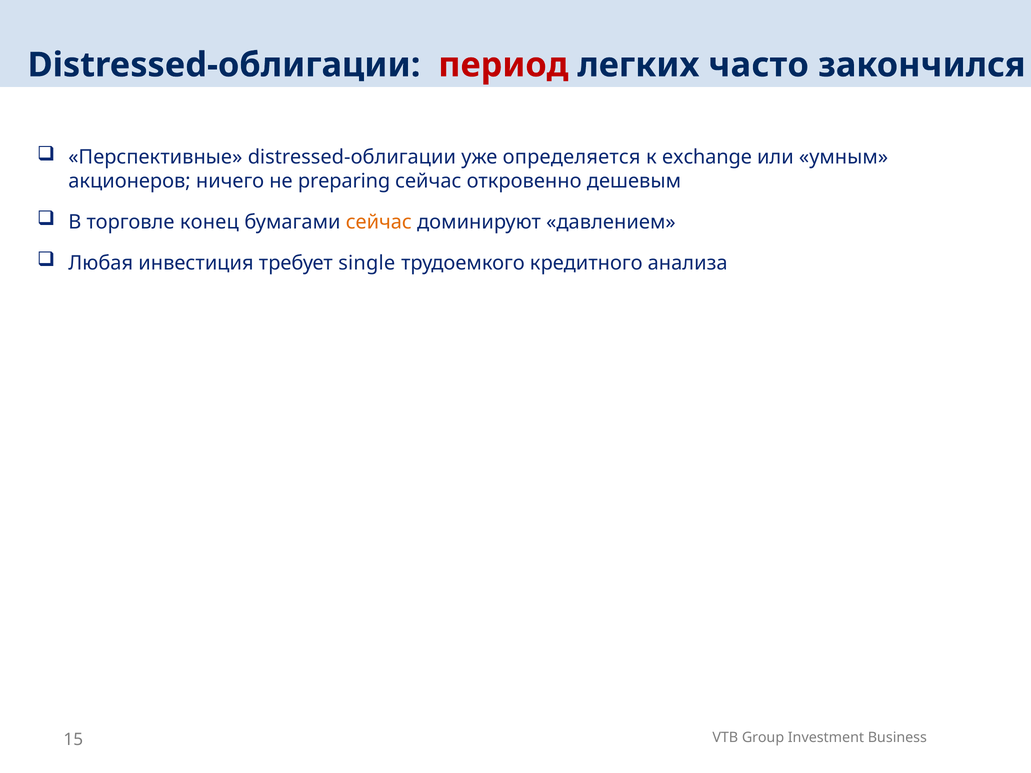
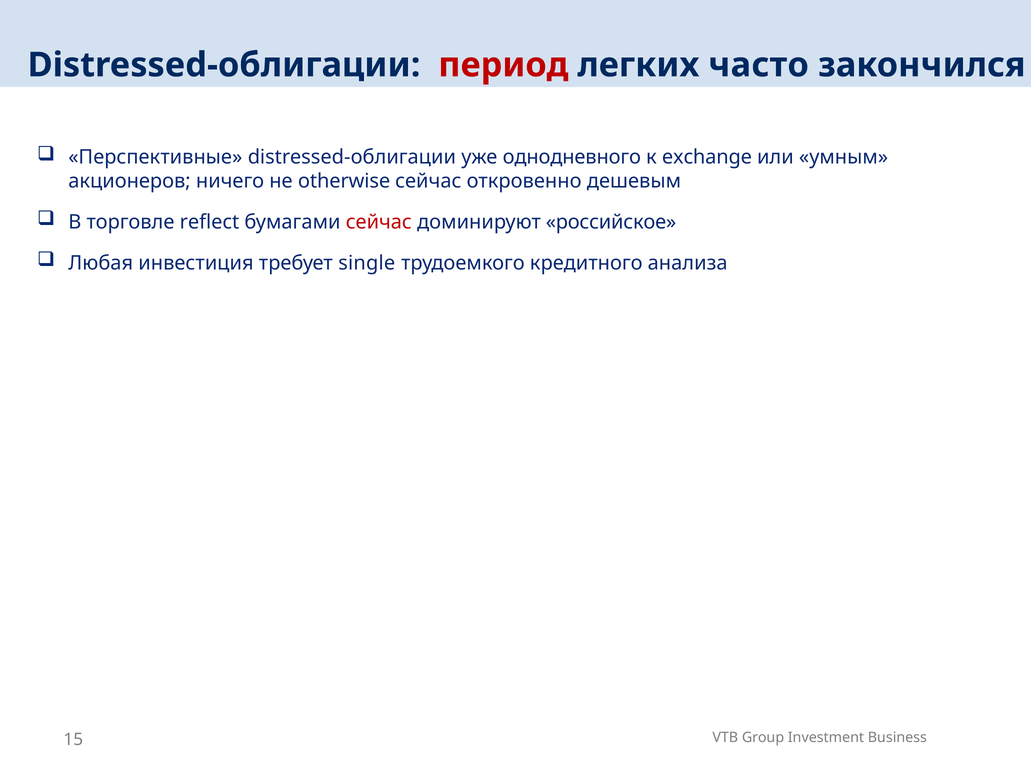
определяется: определяется -> однодневного
preparing: preparing -> otherwise
конец: конец -> reflect
сейчас at (379, 222) colour: orange -> red
давлением: давлением -> российское
